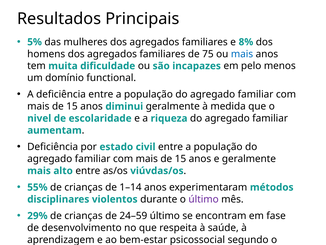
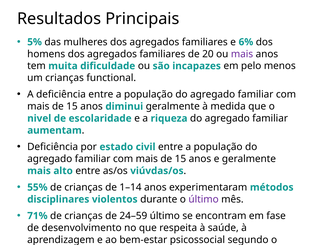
8%: 8% -> 6%
75: 75 -> 20
mais at (242, 54) colour: blue -> purple
um domínio: domínio -> crianças
29%: 29% -> 71%
